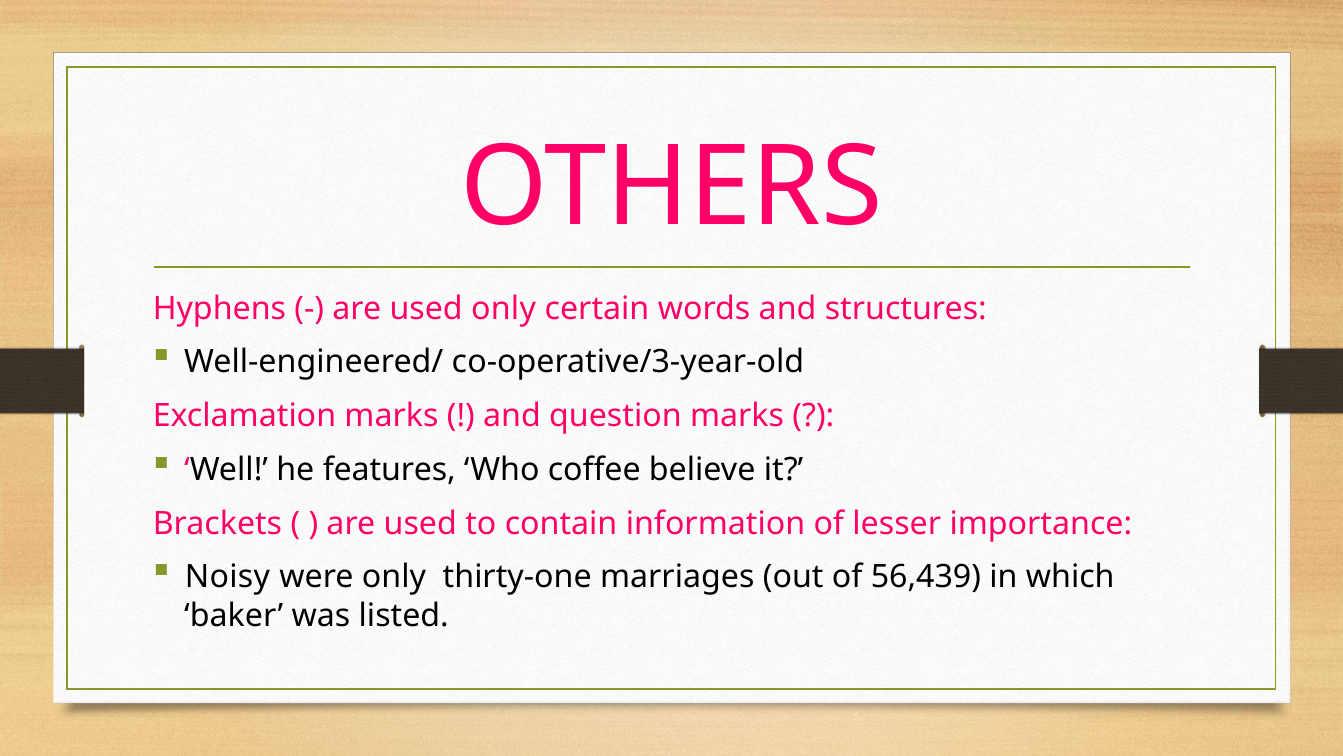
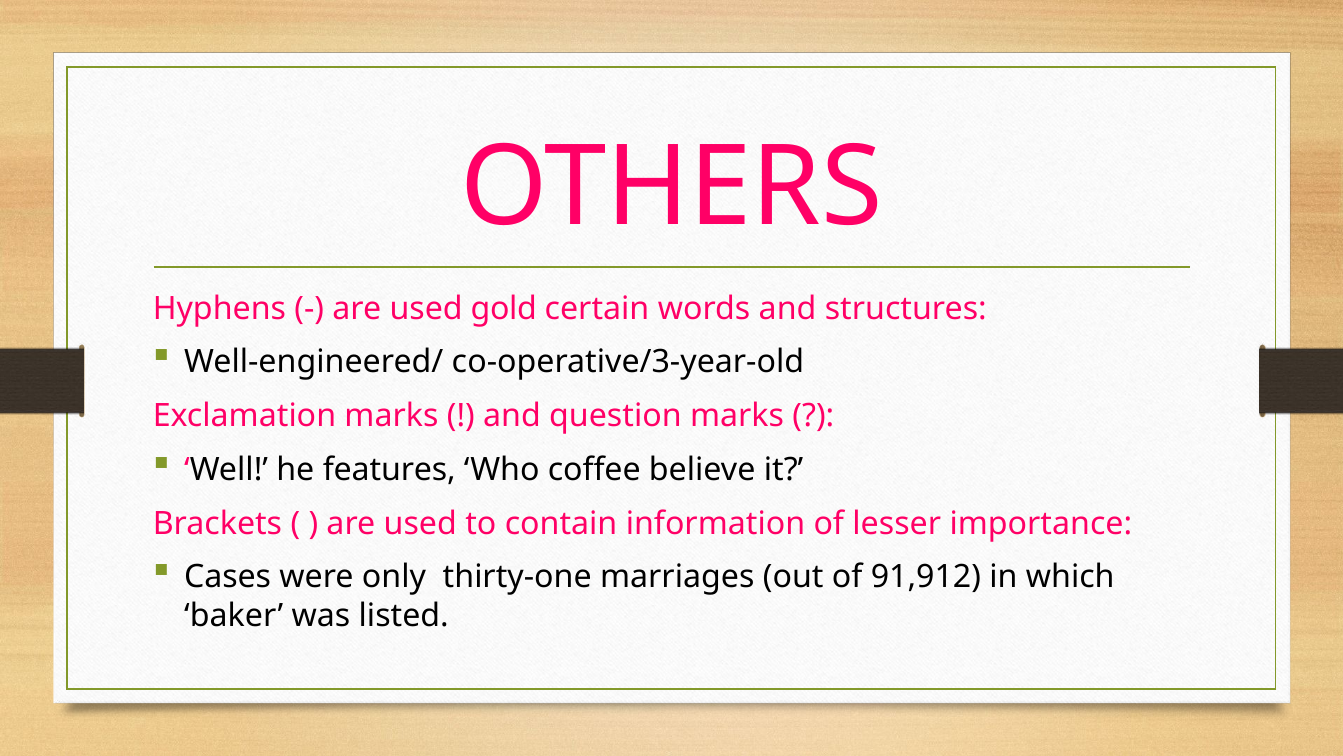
used only: only -> gold
Noisy: Noisy -> Cases
56,439: 56,439 -> 91,912
